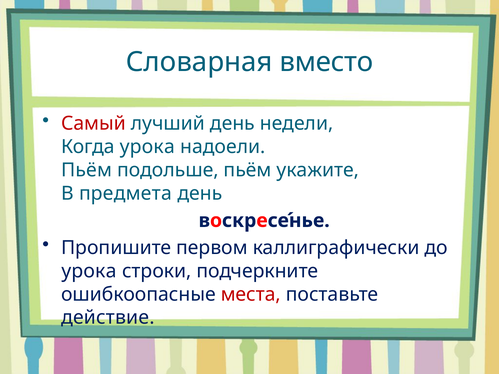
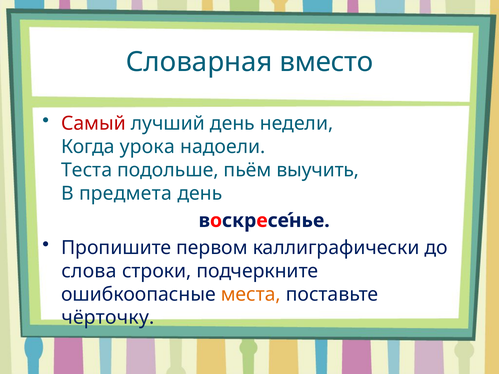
Пьём at (87, 170): Пьём -> Теста
укажите: укажите -> выучить
урока at (89, 271): урока -> слова
места colour: red -> orange
действие: действие -> чёрточку
